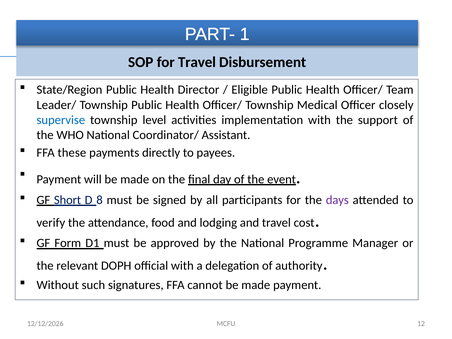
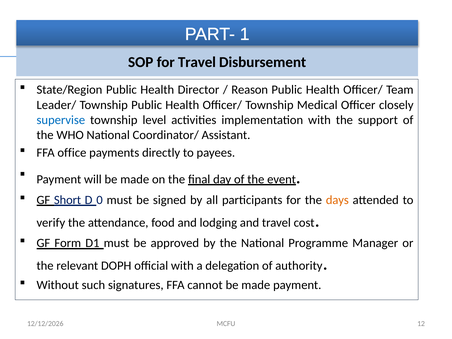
Eligible: Eligible -> Reason
these: these -> office
8: 8 -> 0
days colour: purple -> orange
